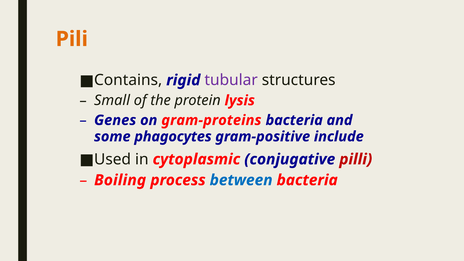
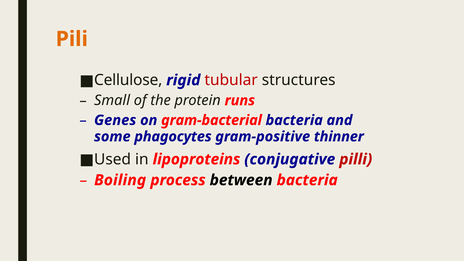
Contains: Contains -> Cellulose
tubular colour: purple -> red
lysis: lysis -> runs
gram-proteins: gram-proteins -> gram-bacterial
include: include -> thinner
cytoplasmic: cytoplasmic -> lipoproteins
between colour: blue -> black
